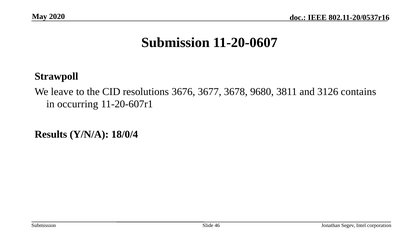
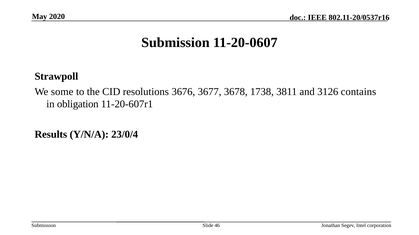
leave: leave -> some
9680: 9680 -> 1738
occurring: occurring -> obligation
18/0/4: 18/0/4 -> 23/0/4
